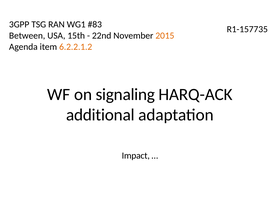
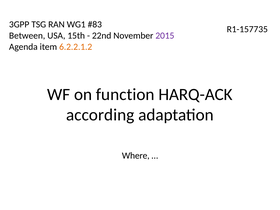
2015 colour: orange -> purple
signaling: signaling -> function
additional: additional -> according
Impact: Impact -> Where
